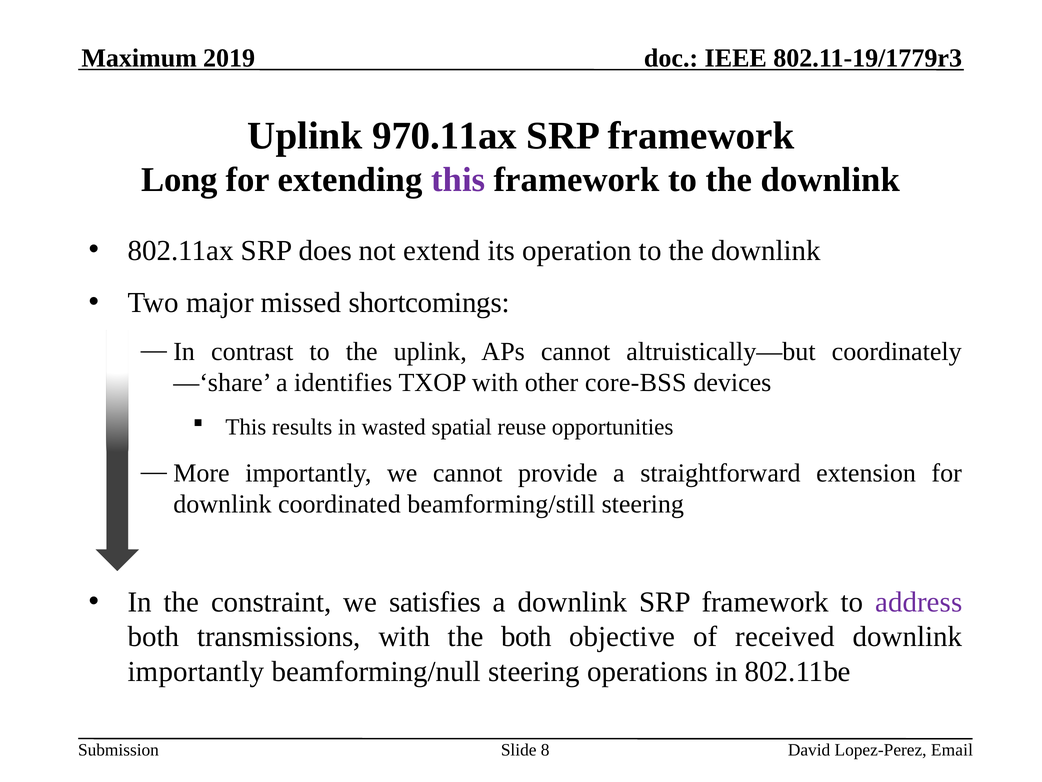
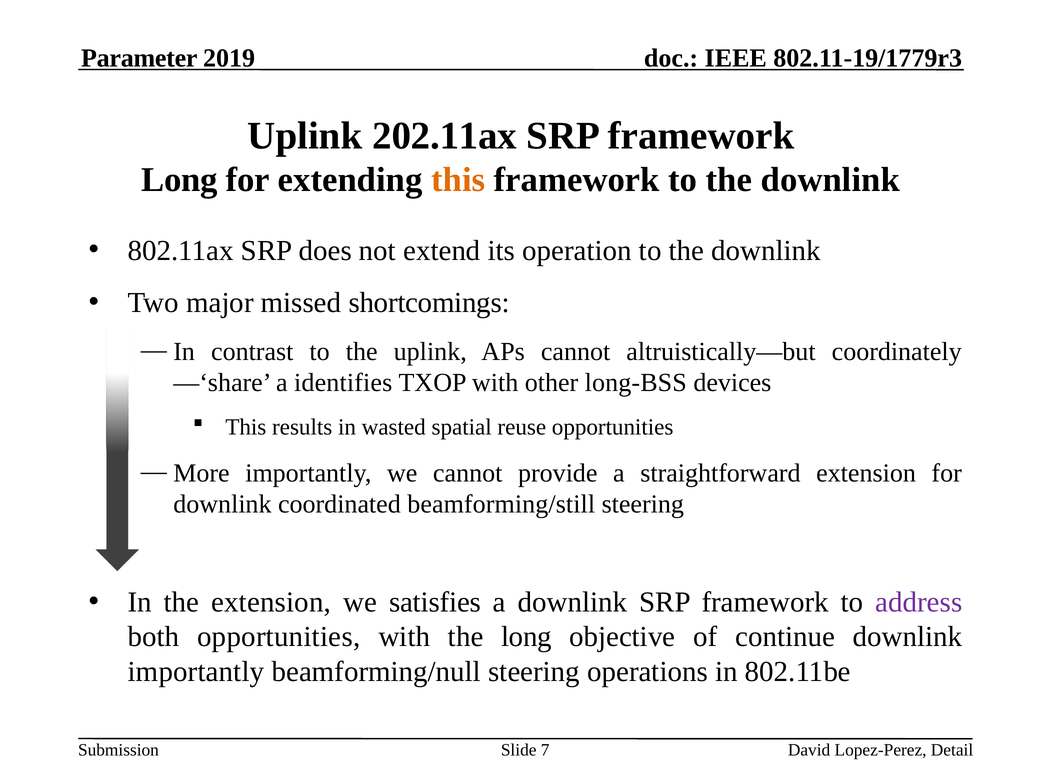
Maximum: Maximum -> Parameter
970.11ax: 970.11ax -> 202.11ax
this at (458, 180) colour: purple -> orange
core-BSS: core-BSS -> long-BSS
the constraint: constraint -> extension
both transmissions: transmissions -> opportunities
the both: both -> long
received: received -> continue
8: 8 -> 7
Email: Email -> Detail
